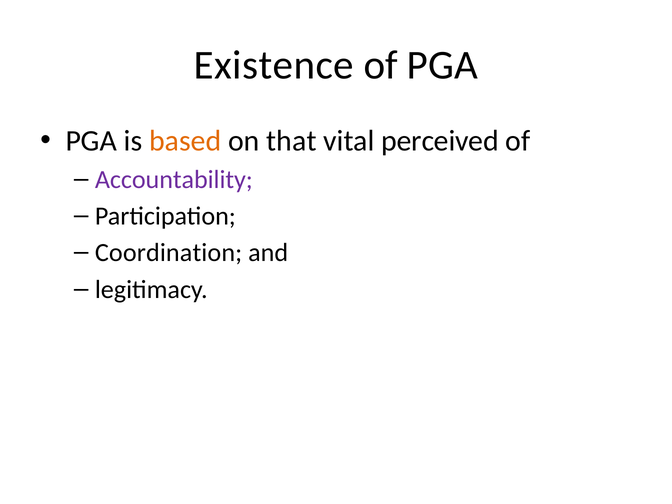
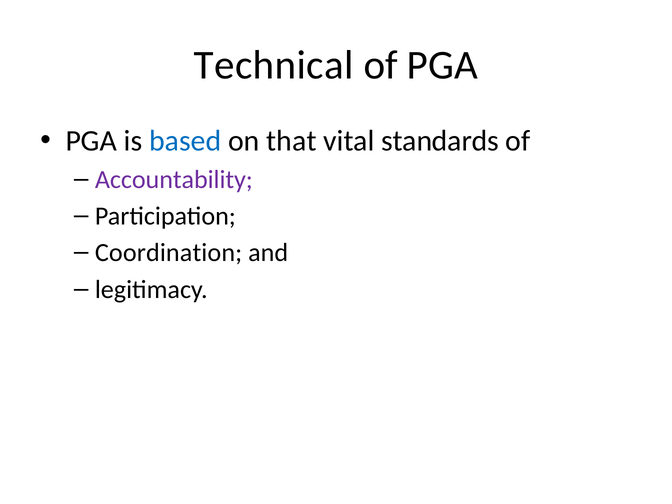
Existence: Existence -> Technical
based colour: orange -> blue
perceived: perceived -> standards
